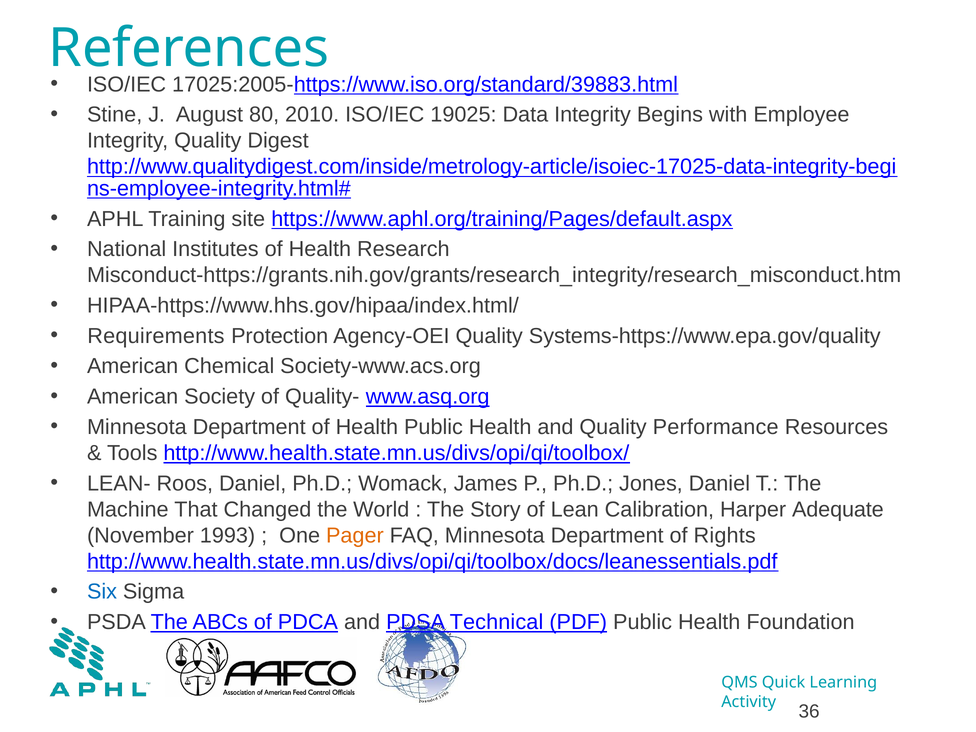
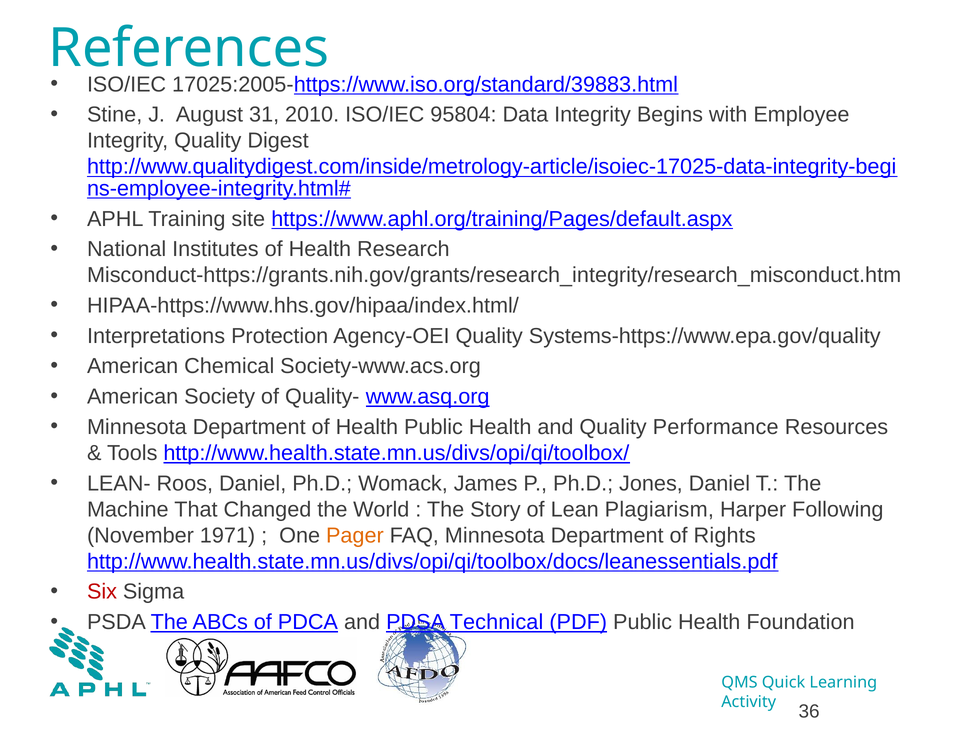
80: 80 -> 31
19025: 19025 -> 95804
Requirements: Requirements -> Interpretations
Calibration: Calibration -> Plagiarism
Adequate: Adequate -> Following
1993: 1993 -> 1971
Six colour: blue -> red
